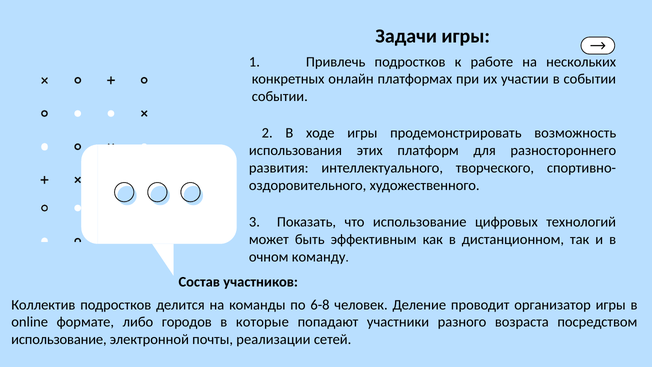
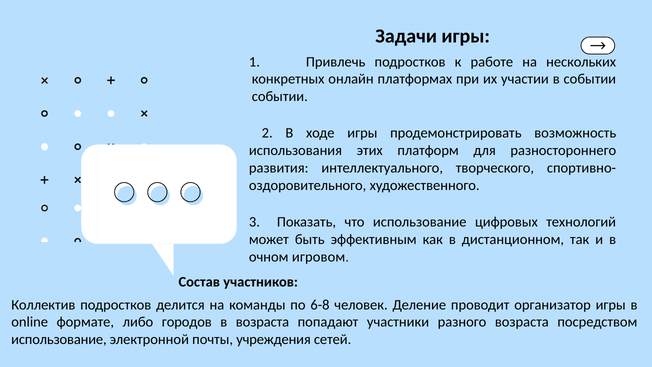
команду: команду -> игровом
в которые: которые -> возраста
реализации: реализации -> учреждения
